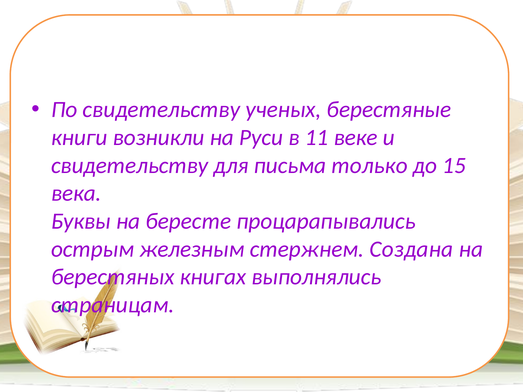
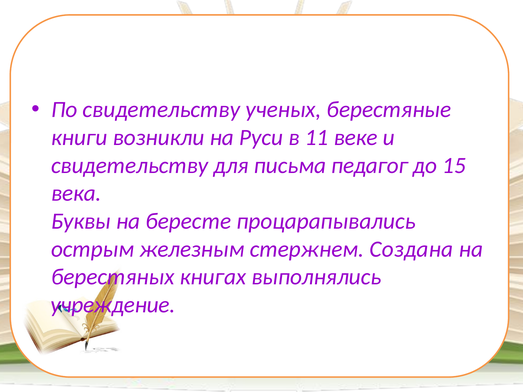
только: только -> педагог
страницам: страницам -> учреждение
